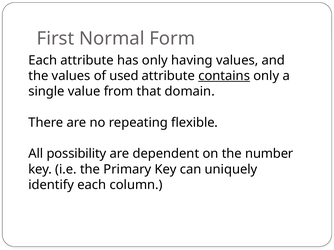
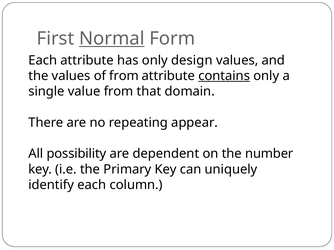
Normal underline: none -> present
having: having -> design
of used: used -> from
flexible: flexible -> appear
